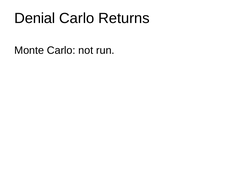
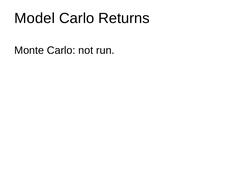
Denial: Denial -> Model
